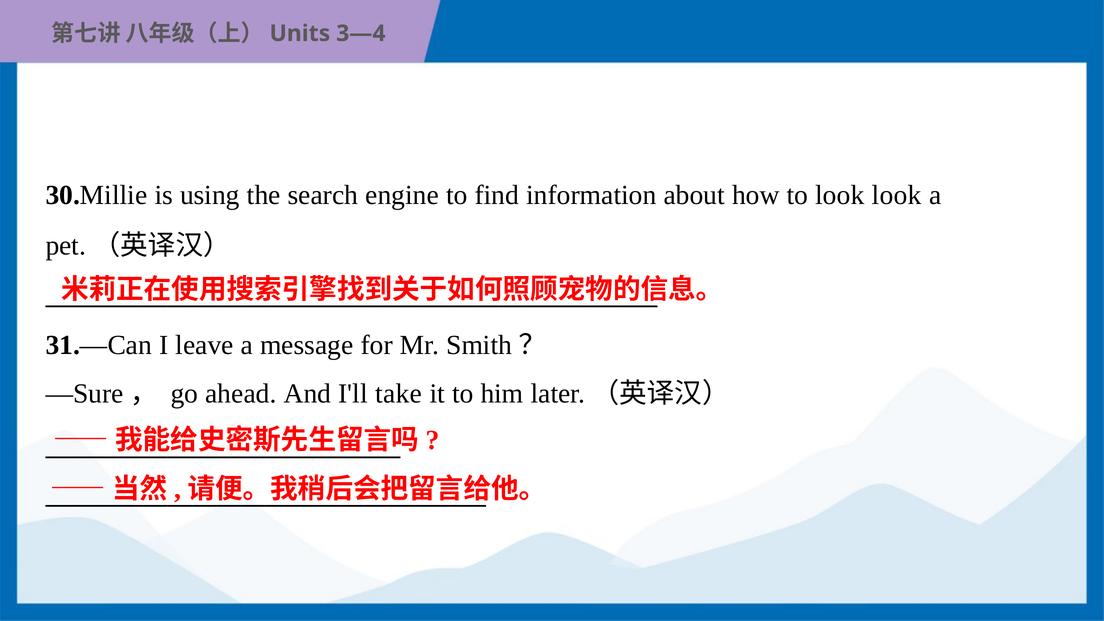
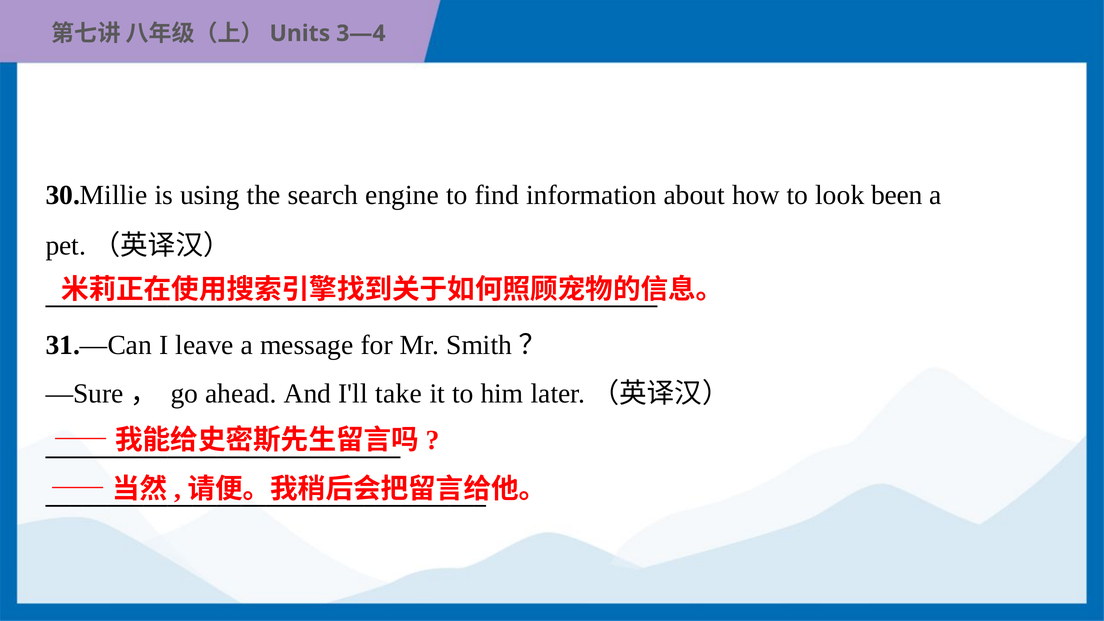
look look: look -> been
